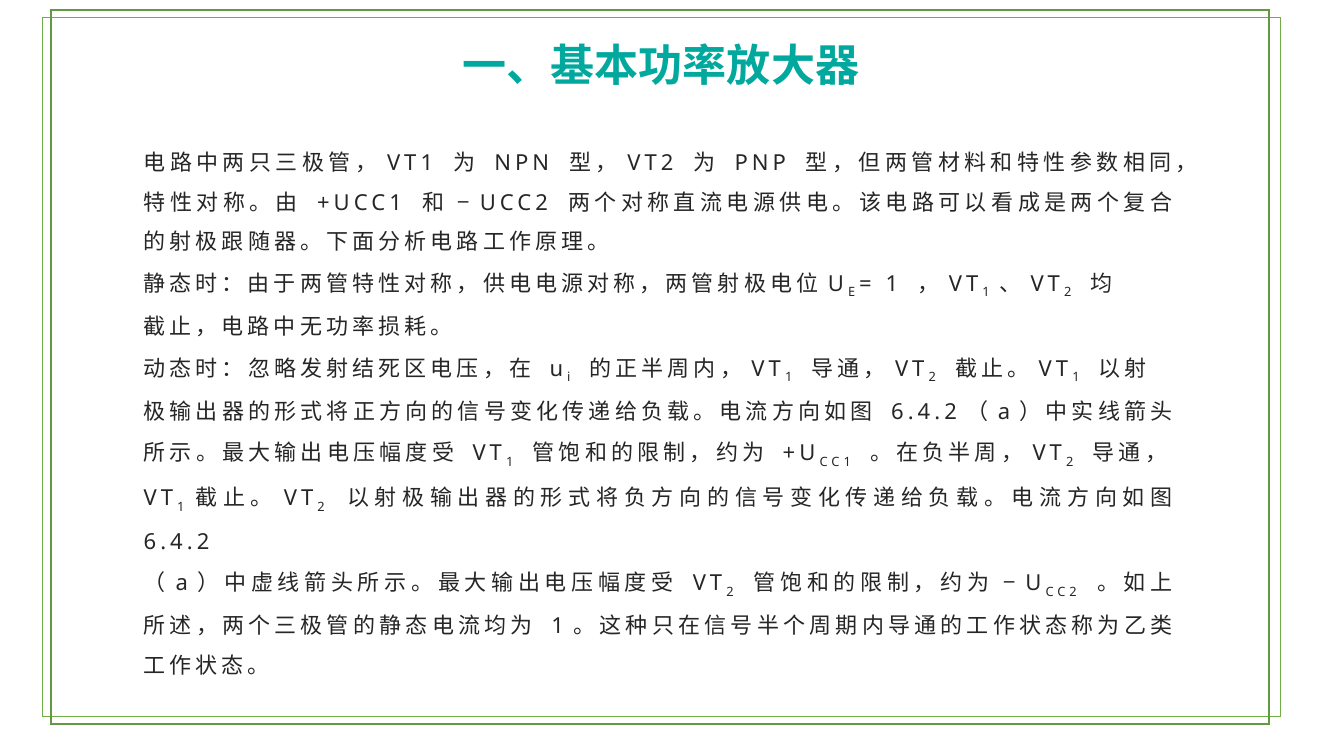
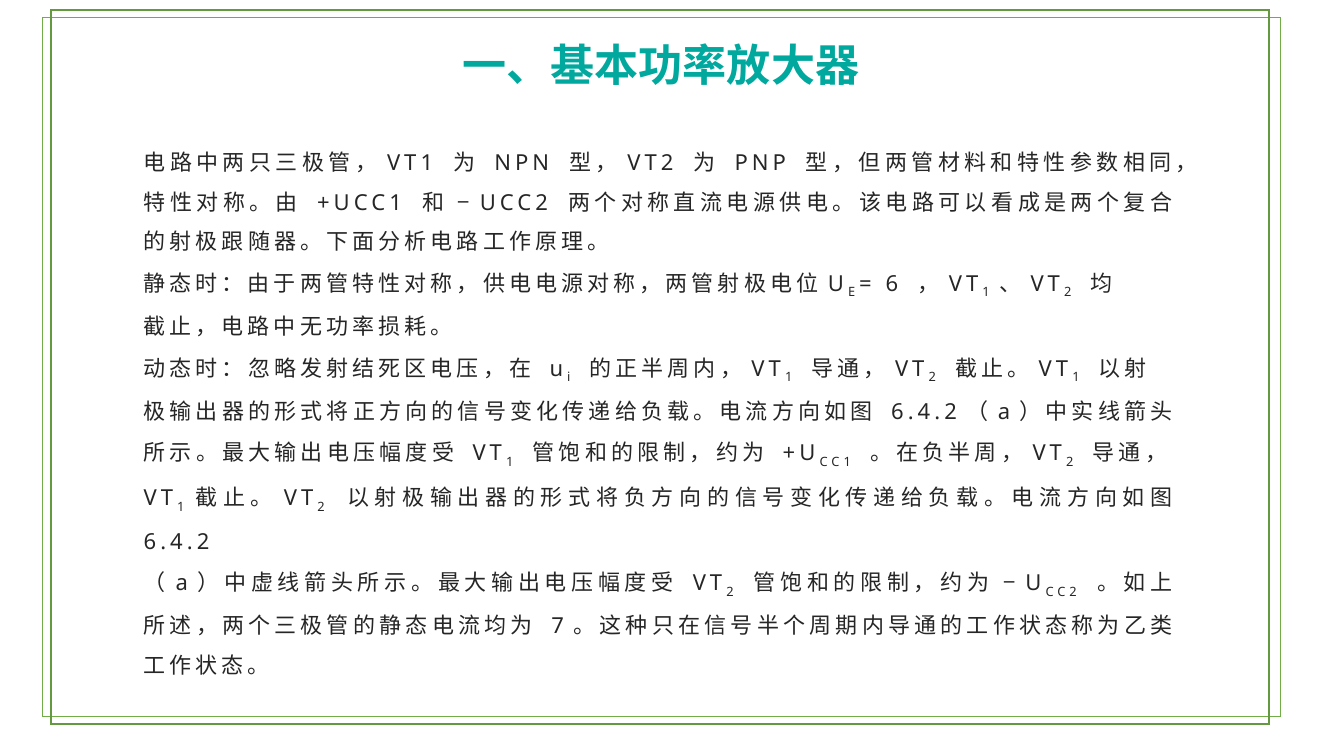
1 at (892, 284): 1 -> 6
1 at (558, 626): 1 -> 7
